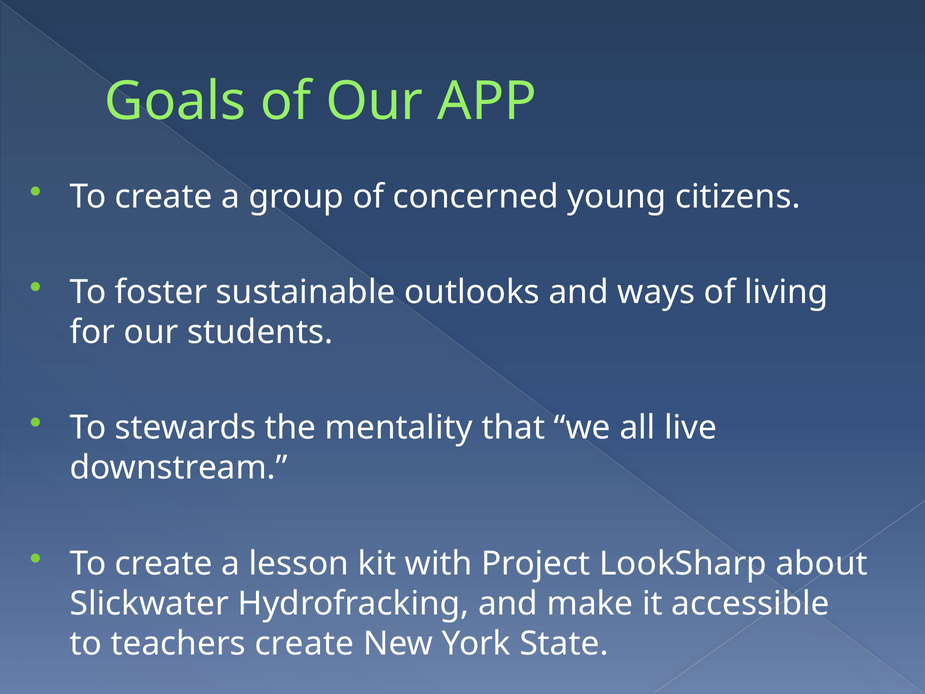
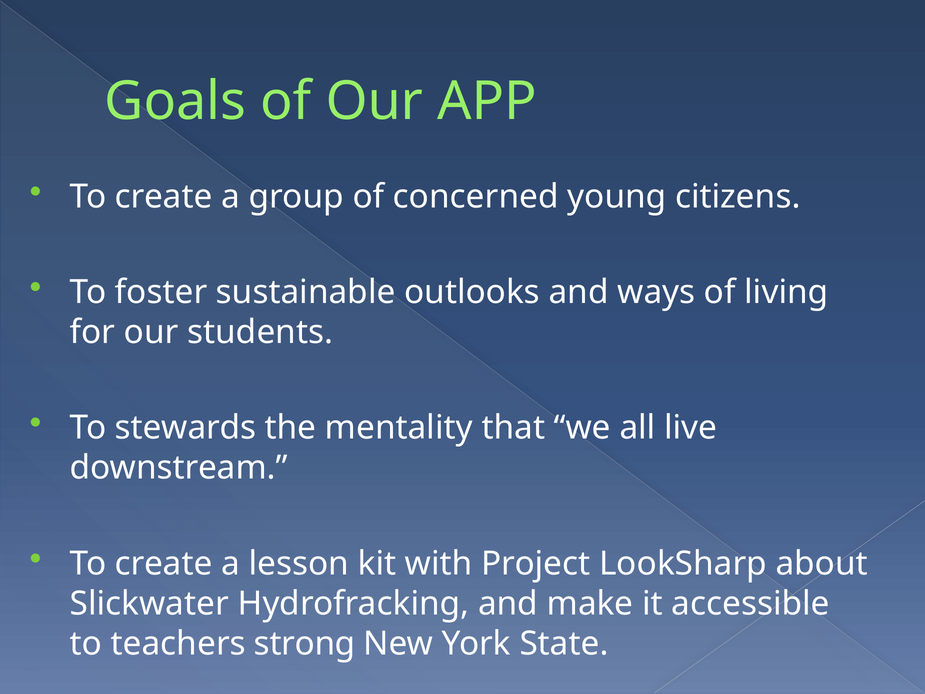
teachers create: create -> strong
